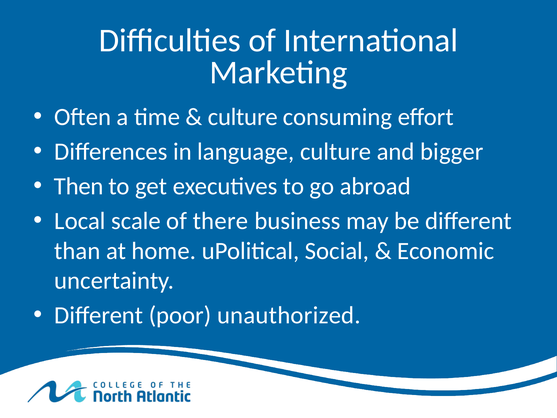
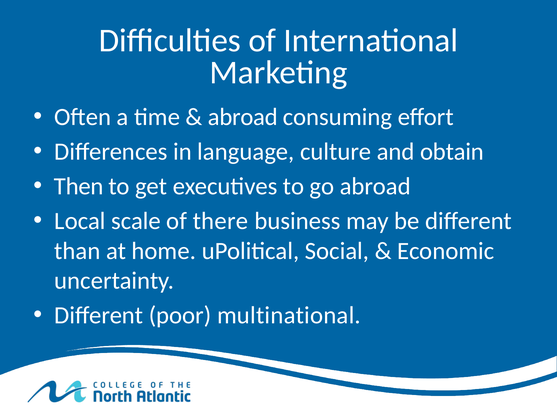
culture at (243, 117): culture -> abroad
bigger: bigger -> obtain
unauthorized: unauthorized -> multinational
